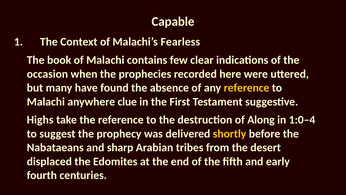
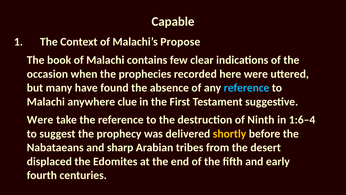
Fearless: Fearless -> Propose
reference at (247, 88) colour: yellow -> light blue
Highs at (40, 120): Highs -> Were
Along: Along -> Ninth
1:0–4: 1:0–4 -> 1:6–4
